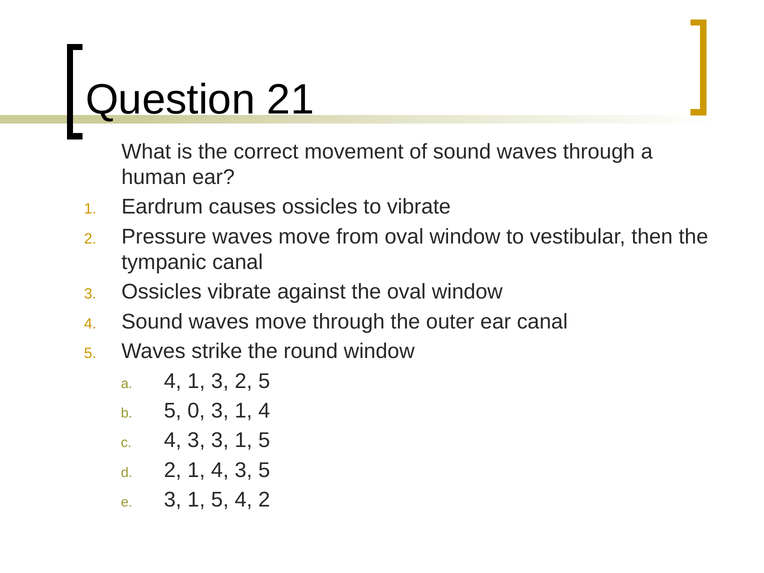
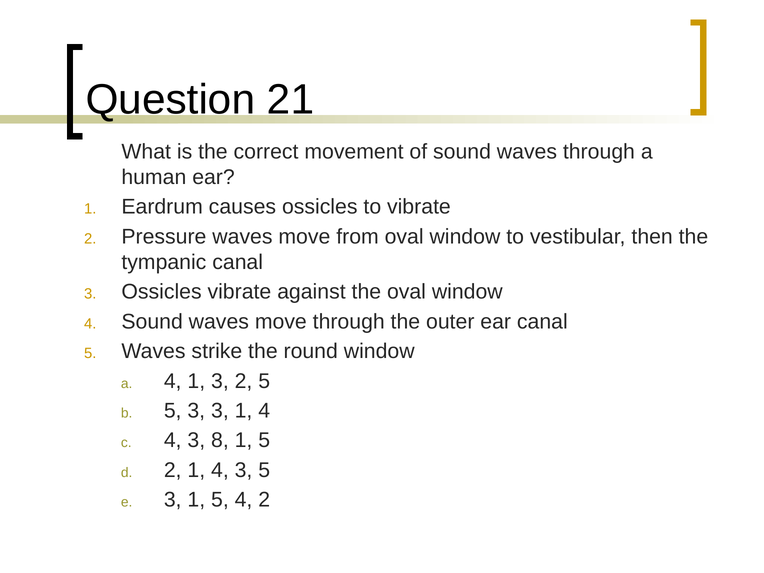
5 0: 0 -> 3
3 3: 3 -> 8
